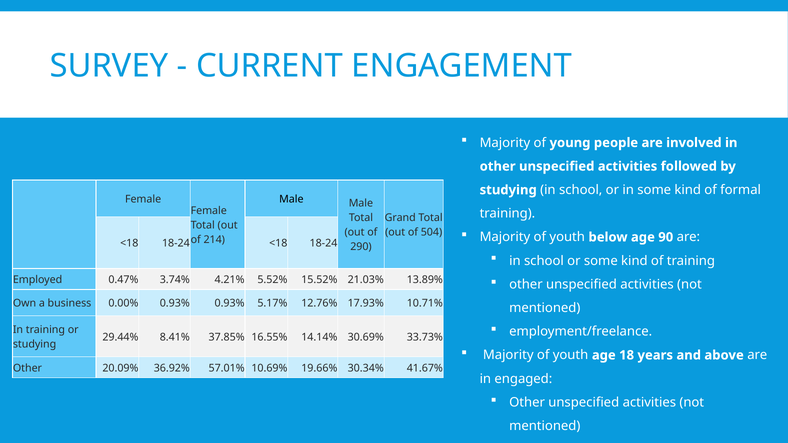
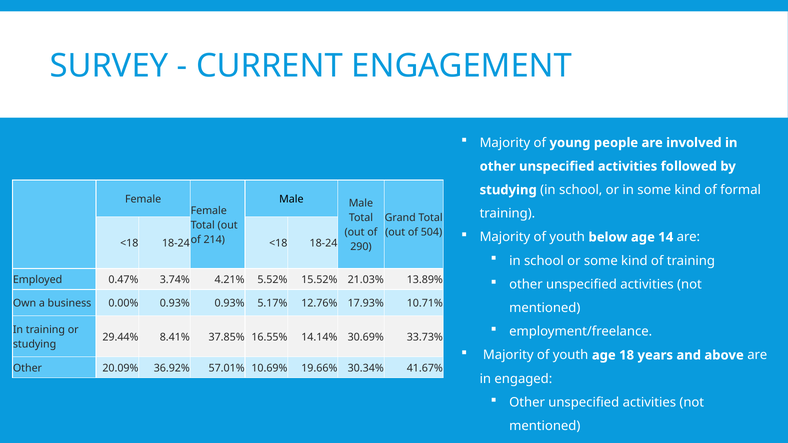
90: 90 -> 14
